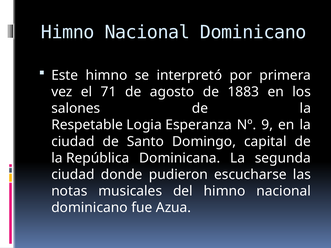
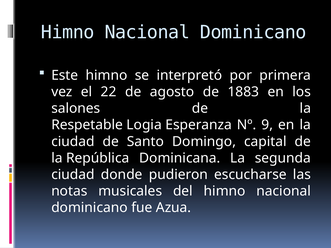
71: 71 -> 22
